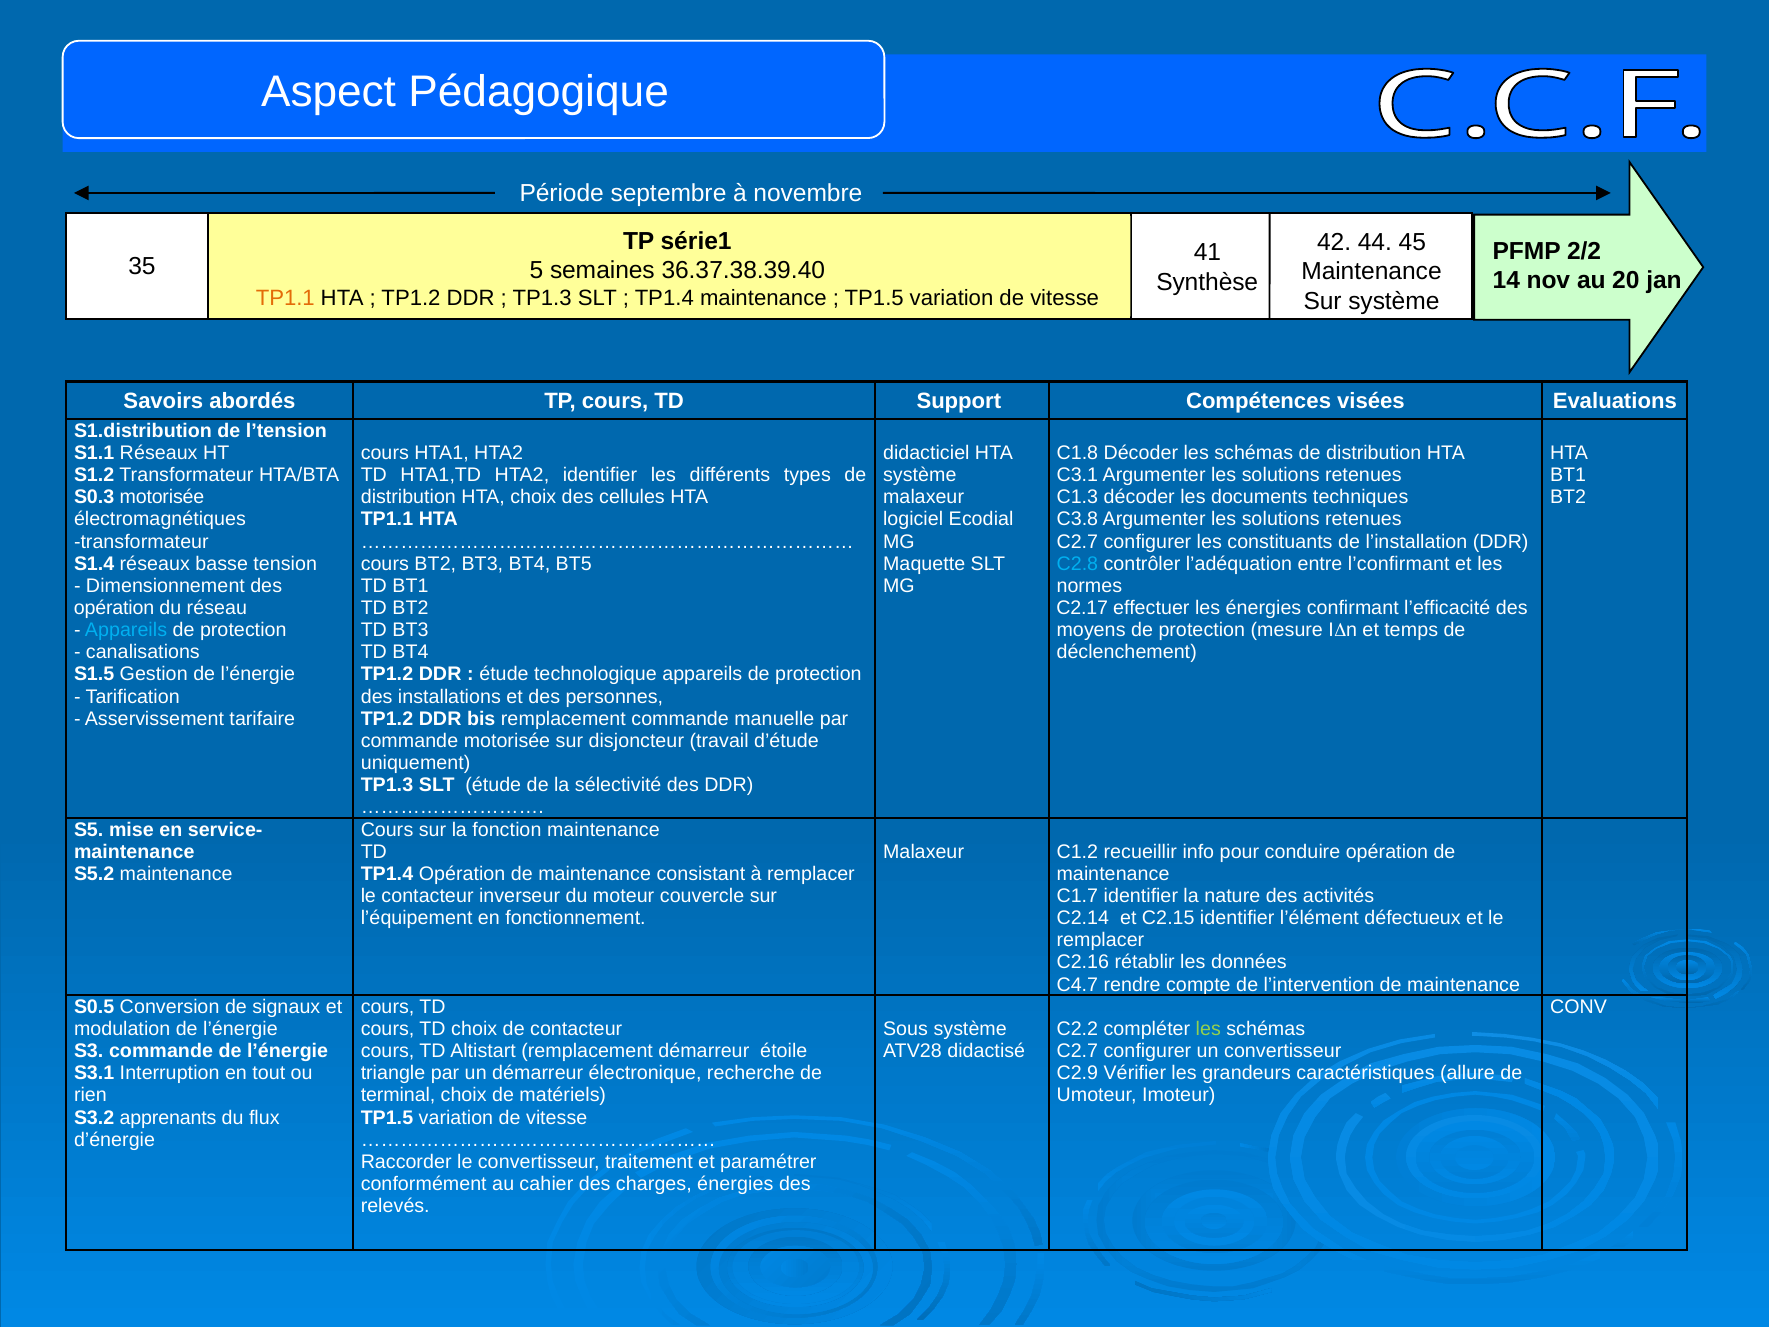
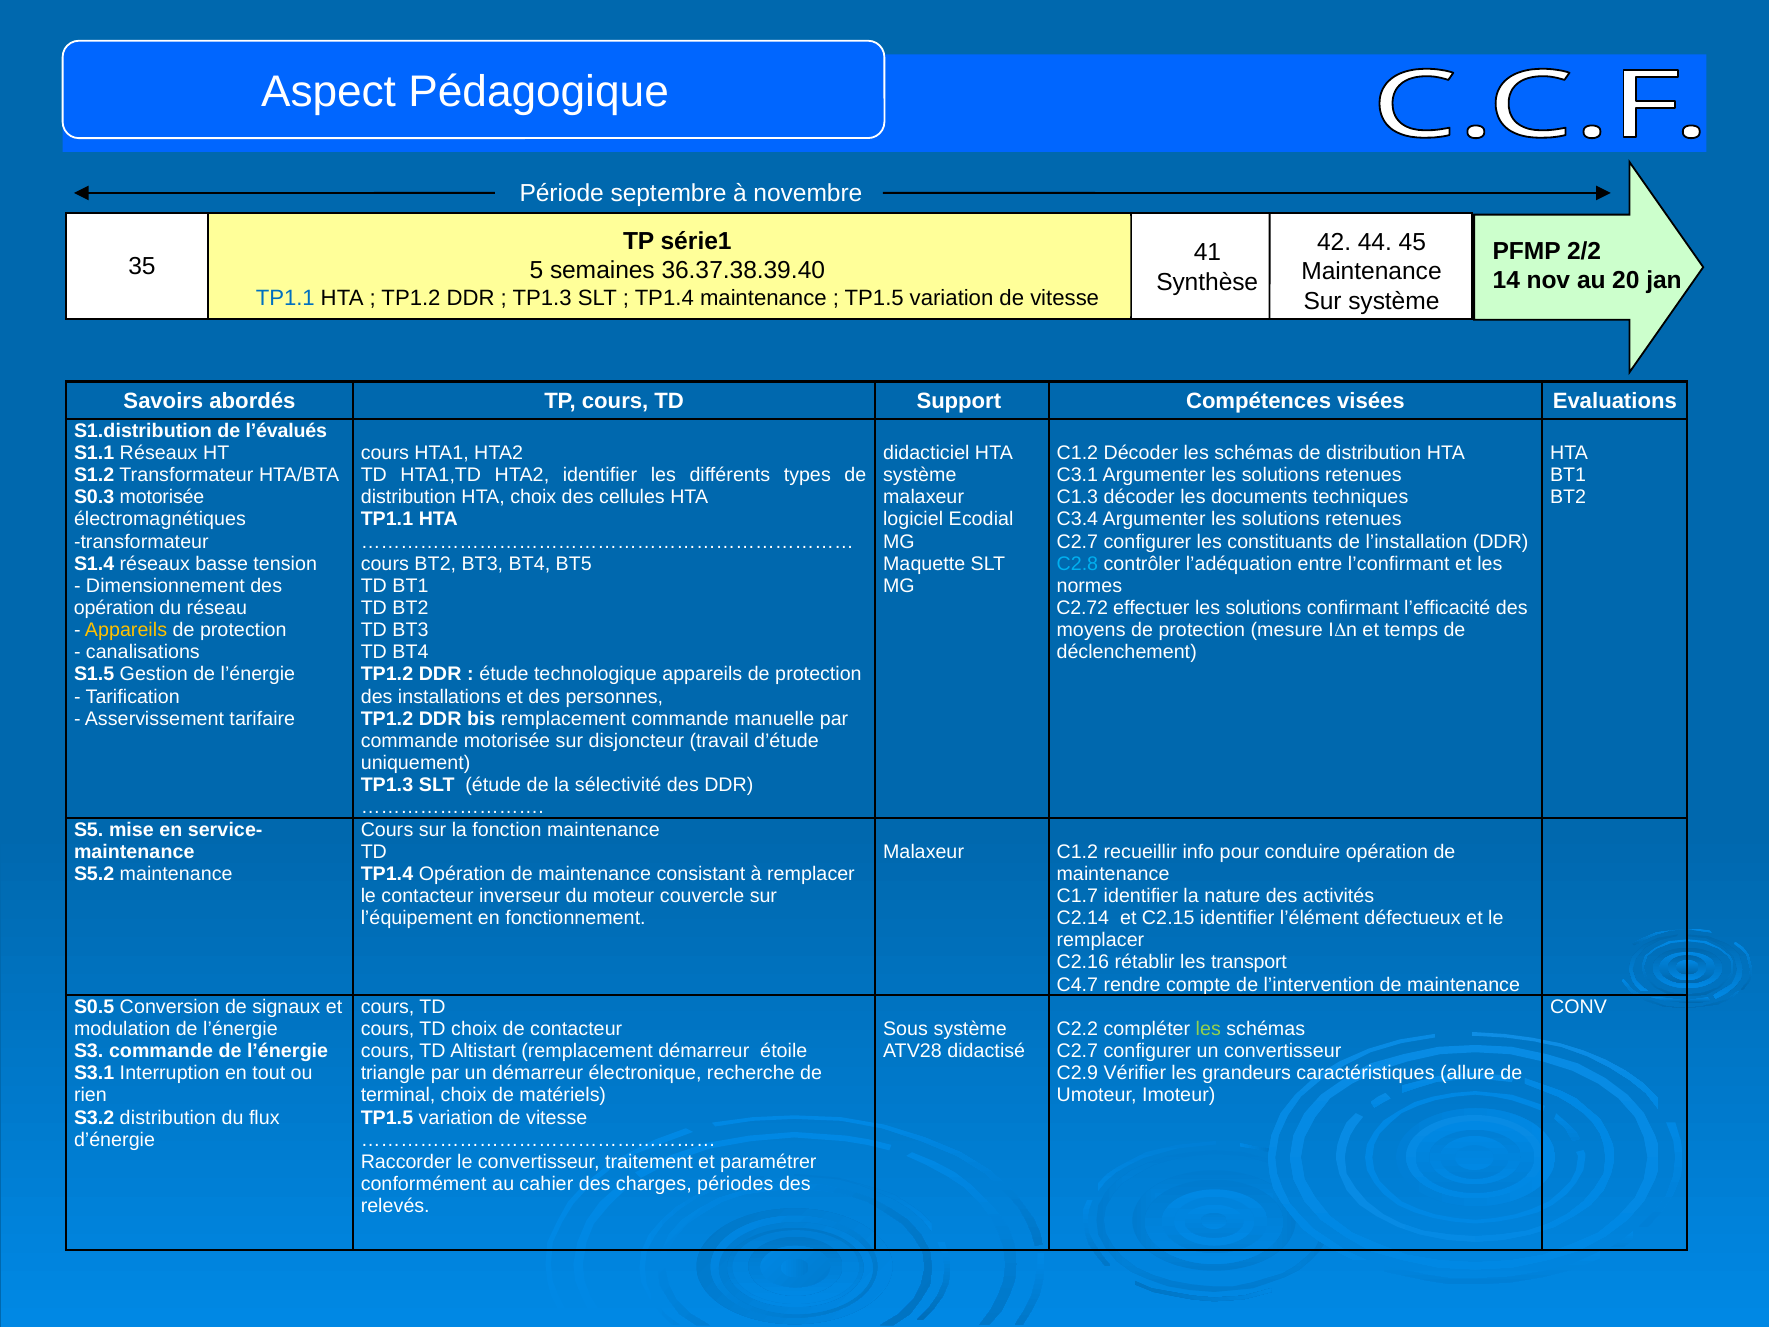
TP1.1 at (285, 298) colour: orange -> blue
l’tension: l’tension -> l’évalués
C1.8 at (1077, 453): C1.8 -> C1.2
C3.8: C3.8 -> C3.4
C2.17: C2.17 -> C2.72
effectuer les énergies: énergies -> solutions
Appareils at (126, 630) colour: light blue -> yellow
données: données -> transport
S3.2 apprenants: apprenants -> distribution
charges énergies: énergies -> périodes
